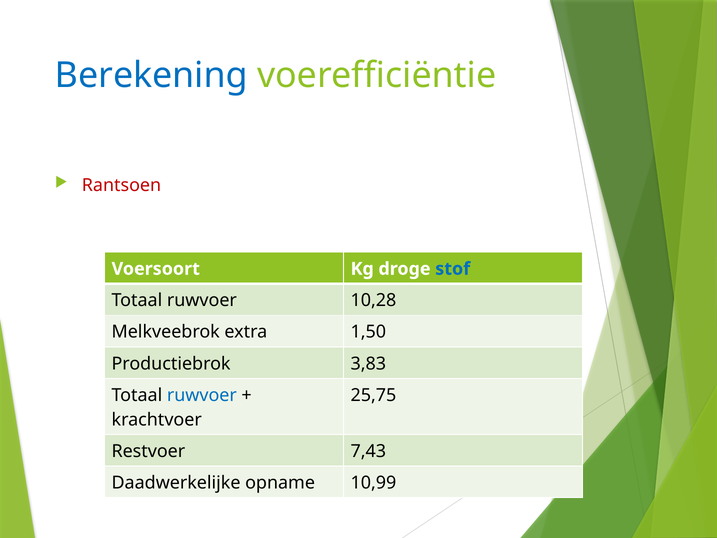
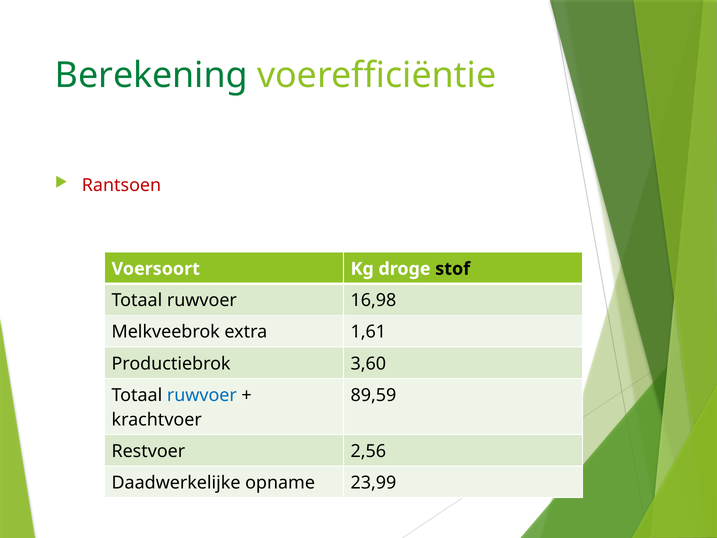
Berekening colour: blue -> green
stof colour: blue -> black
10,28: 10,28 -> 16,98
1,50: 1,50 -> 1,61
3,83: 3,83 -> 3,60
25,75: 25,75 -> 89,59
7,43: 7,43 -> 2,56
10,99: 10,99 -> 23,99
